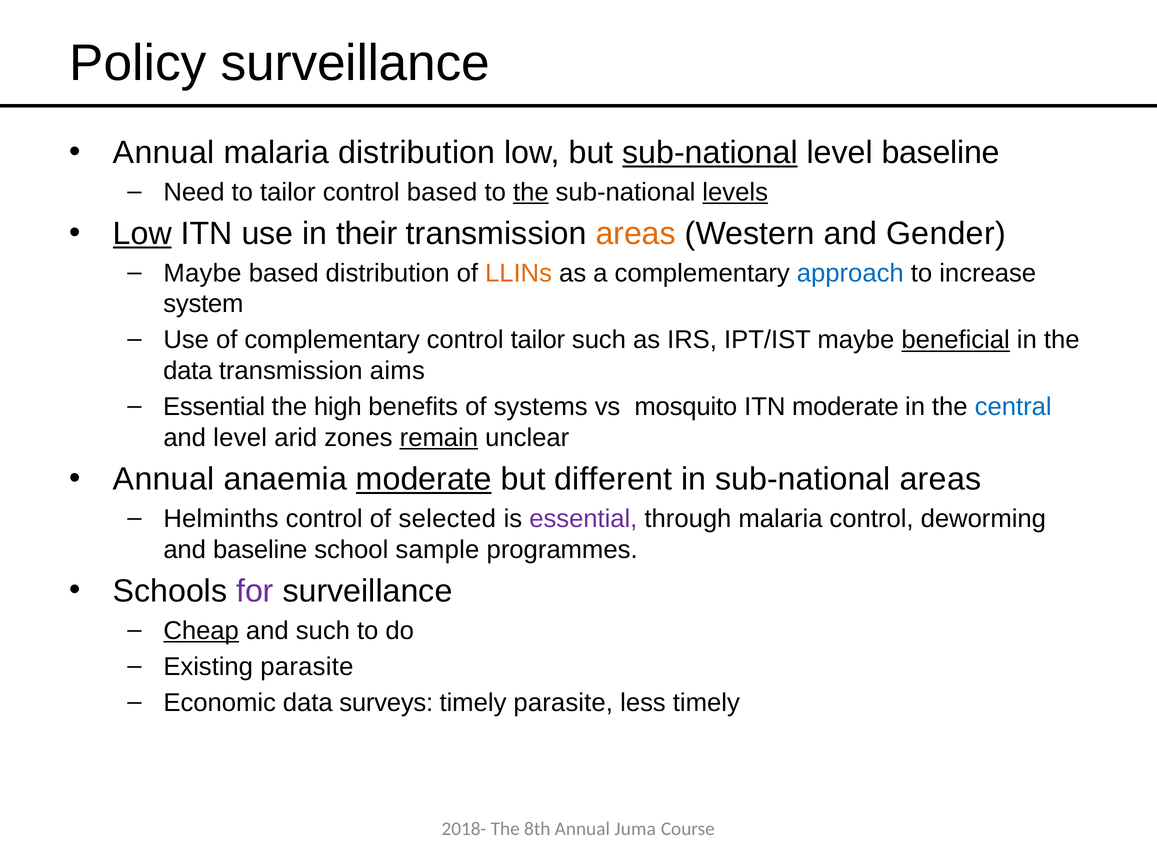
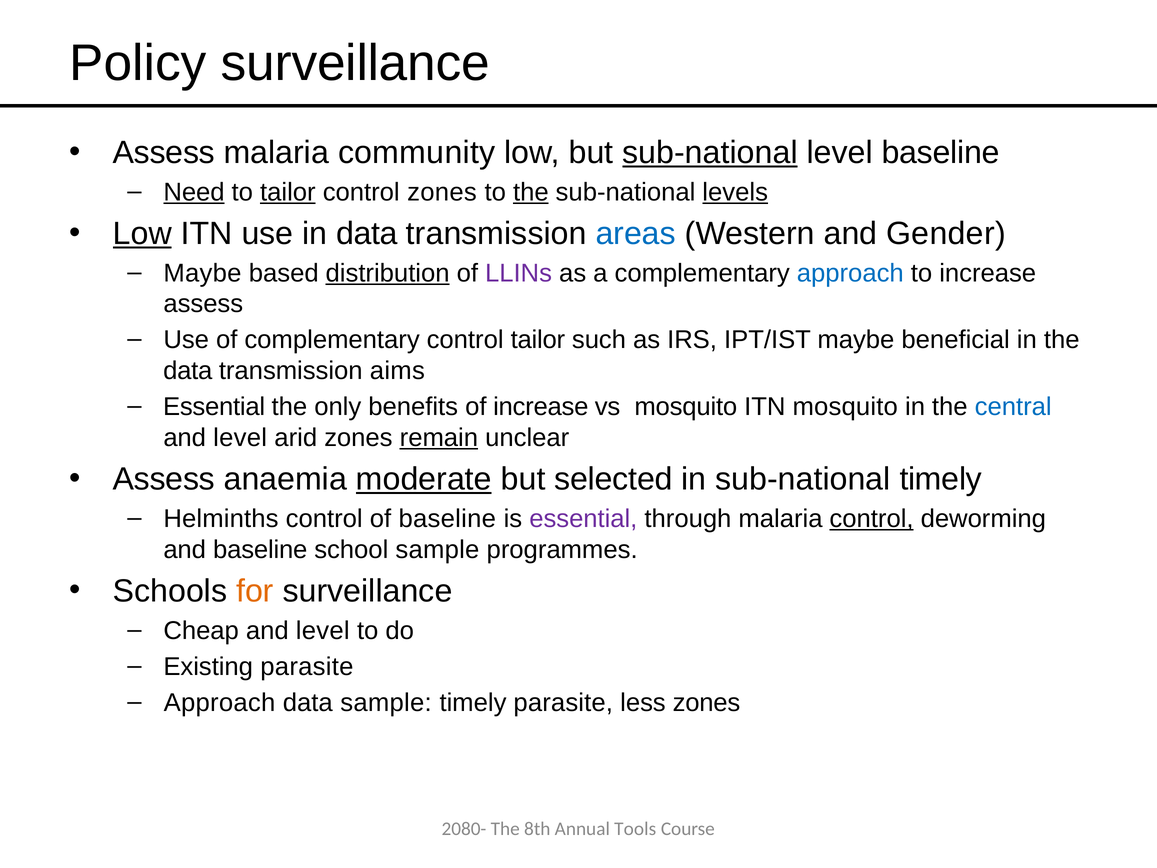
Annual at (164, 153): Annual -> Assess
malaria distribution: distribution -> community
Need underline: none -> present
tailor at (288, 192) underline: none -> present
control based: based -> zones
in their: their -> data
areas at (636, 234) colour: orange -> blue
distribution at (388, 273) underline: none -> present
LLINs colour: orange -> purple
system at (203, 304): system -> assess
beneficial underline: present -> none
high: high -> only
of systems: systems -> increase
ITN moderate: moderate -> mosquito
Annual at (164, 479): Annual -> Assess
different: different -> selected
sub-national areas: areas -> timely
of selected: selected -> baseline
control at (872, 519) underline: none -> present
for colour: purple -> orange
Cheap underline: present -> none
such at (323, 630): such -> level
Economic at (220, 702): Economic -> Approach
data surveys: surveys -> sample
less timely: timely -> zones
2018-: 2018- -> 2080-
Juma: Juma -> Tools
